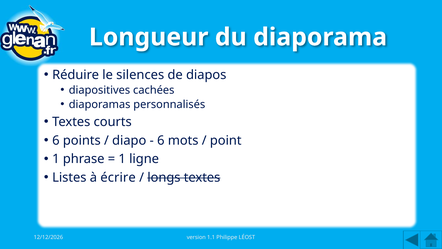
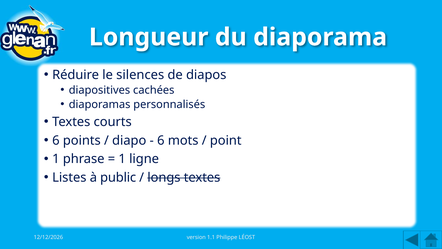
écrire: écrire -> public
